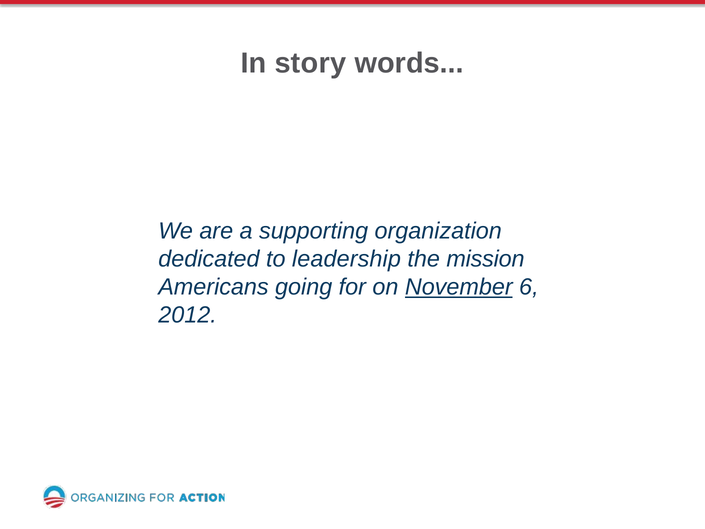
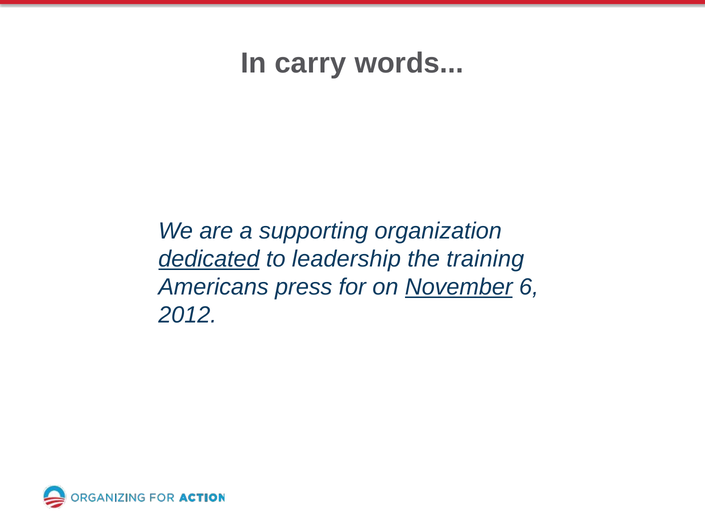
story: story -> carry
dedicated underline: none -> present
mission: mission -> training
going: going -> press
